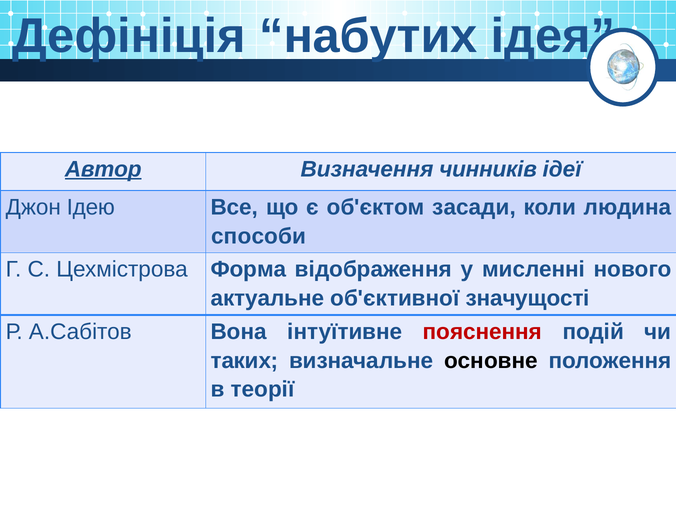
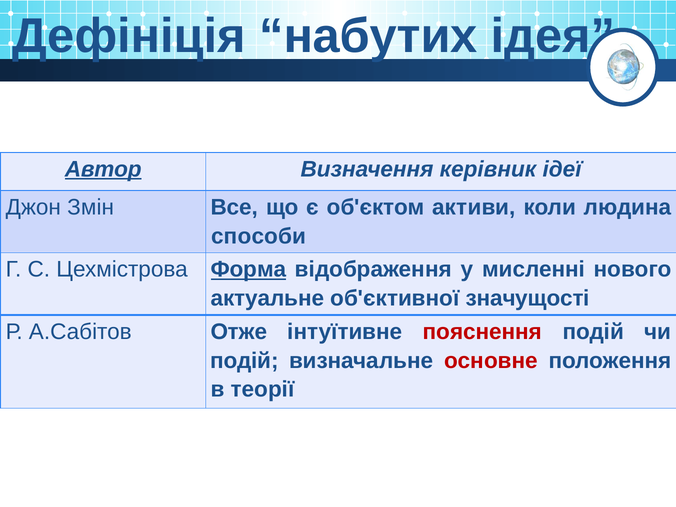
чинників: чинників -> керівник
Ідею: Ідею -> Змін
засади: засади -> активи
Форма underline: none -> present
Вона: Вона -> Отже
таких at (245, 361): таких -> подій
основне colour: black -> red
